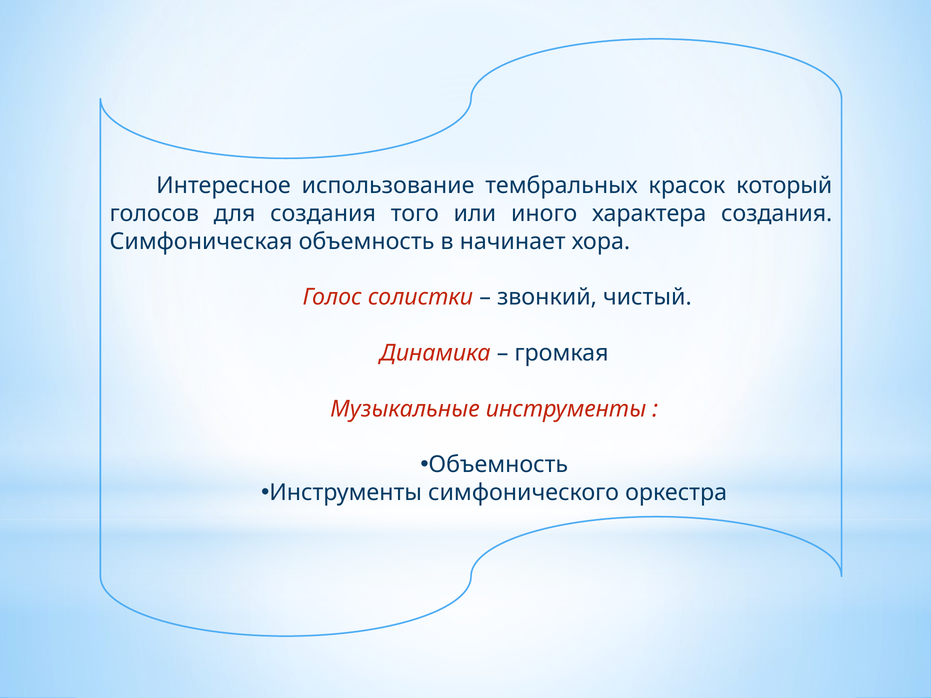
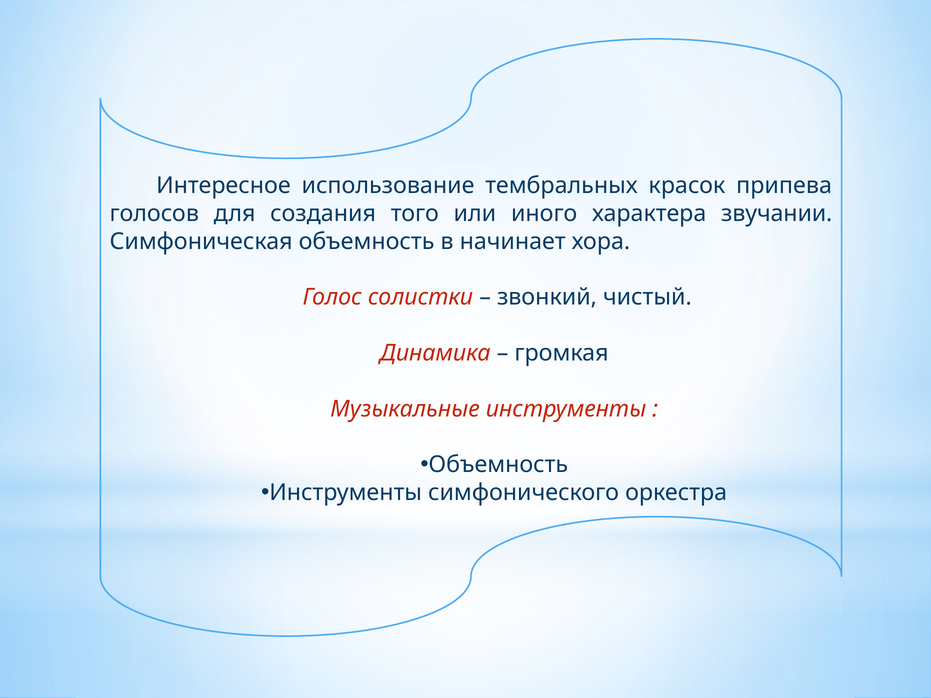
который: который -> припева
характера создания: создания -> звучании
